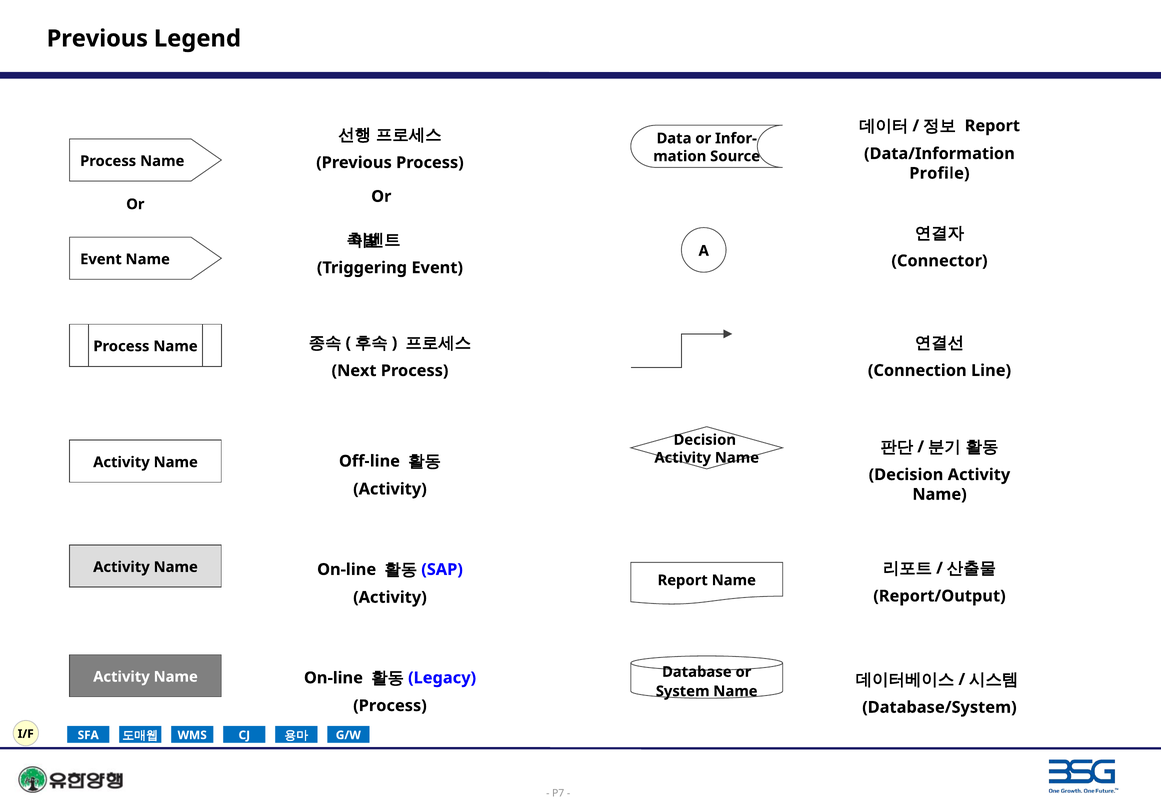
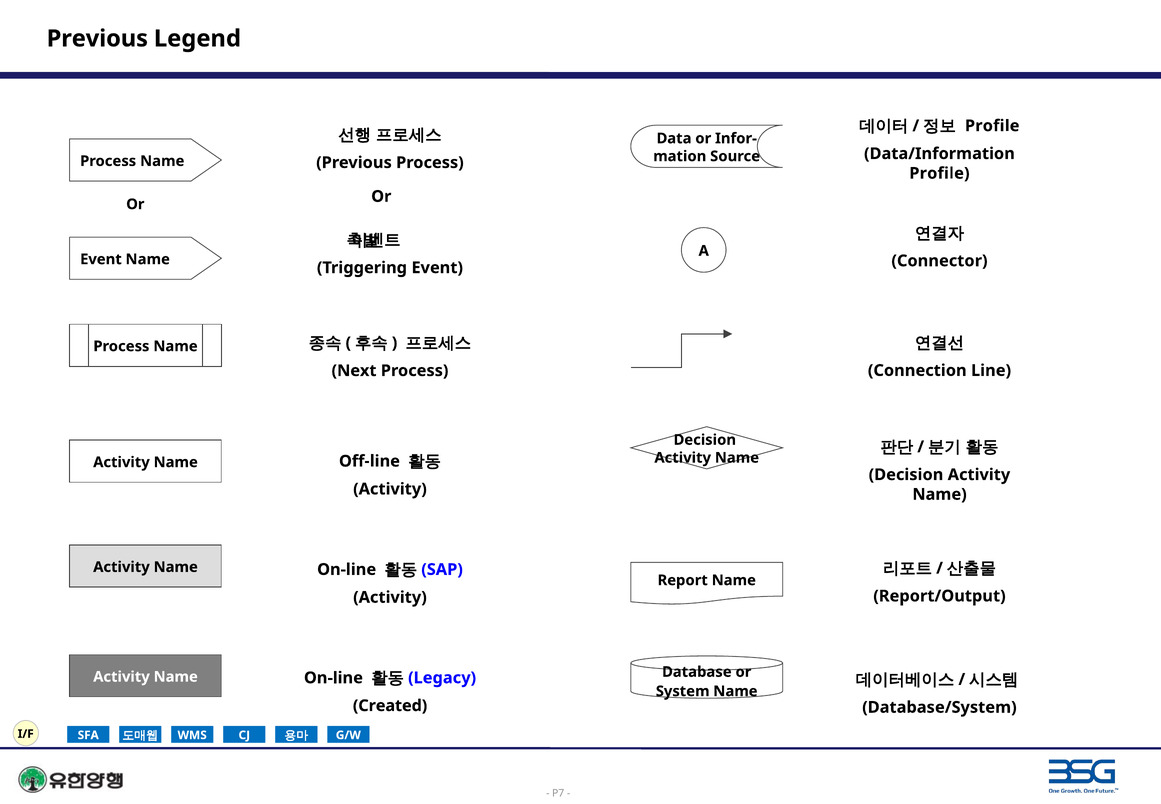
Report at (992, 126): Report -> Profile
Process at (390, 706): Process -> Created
